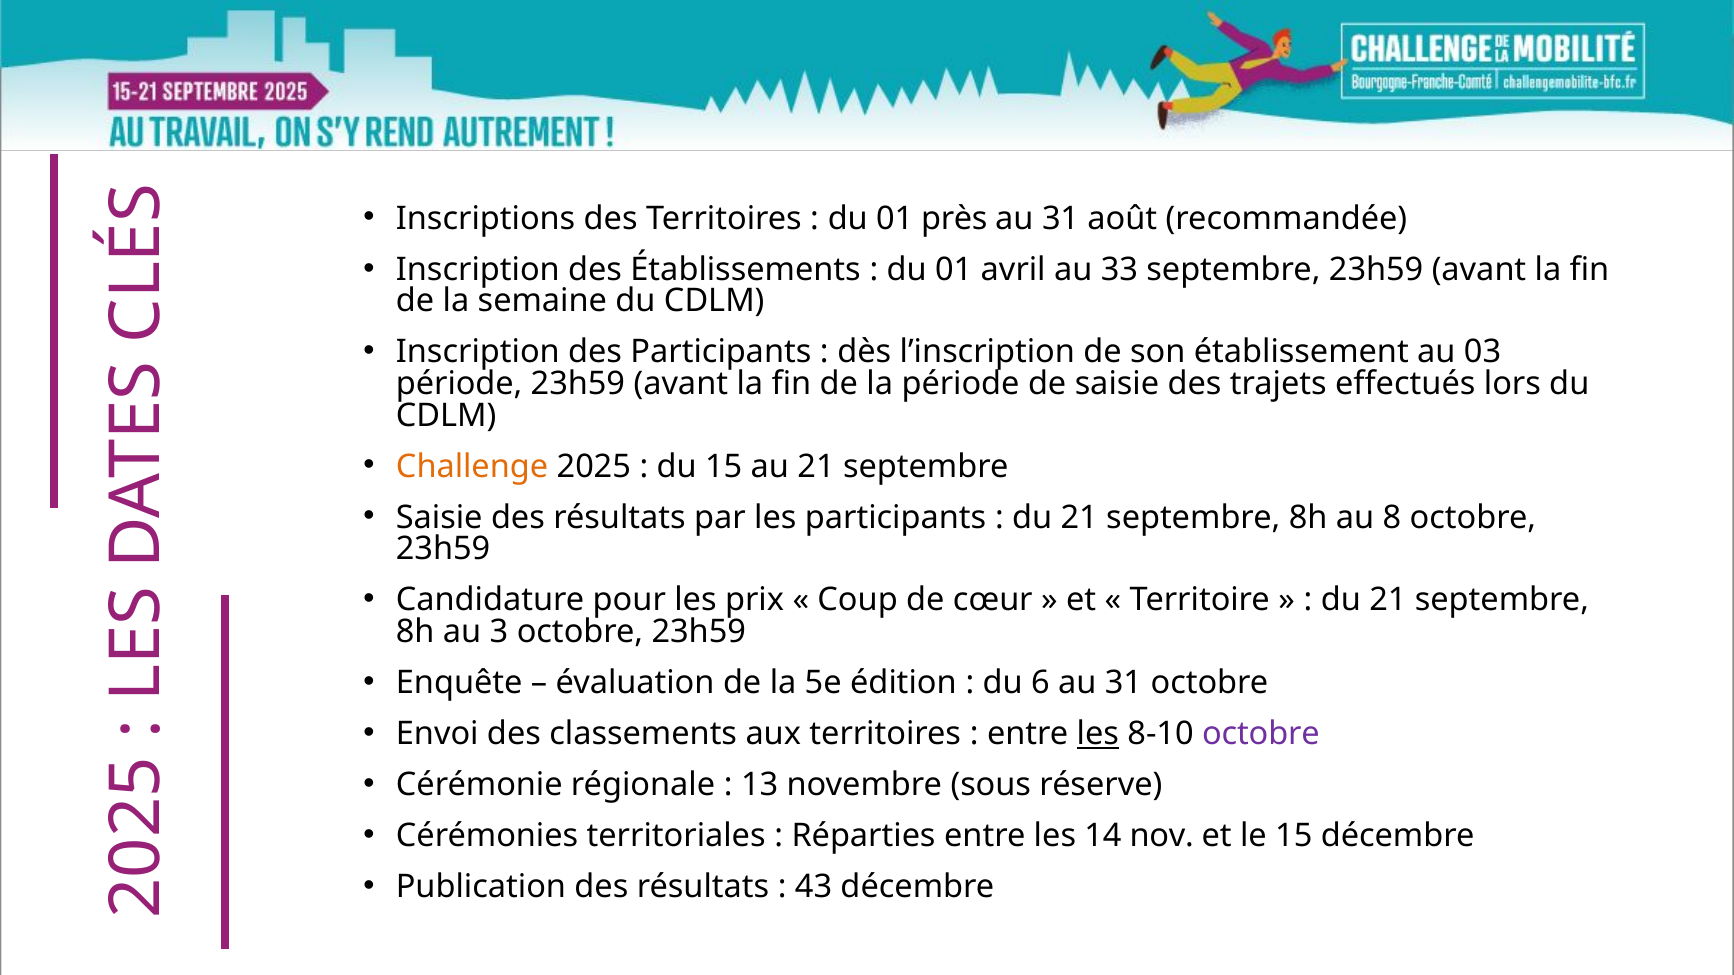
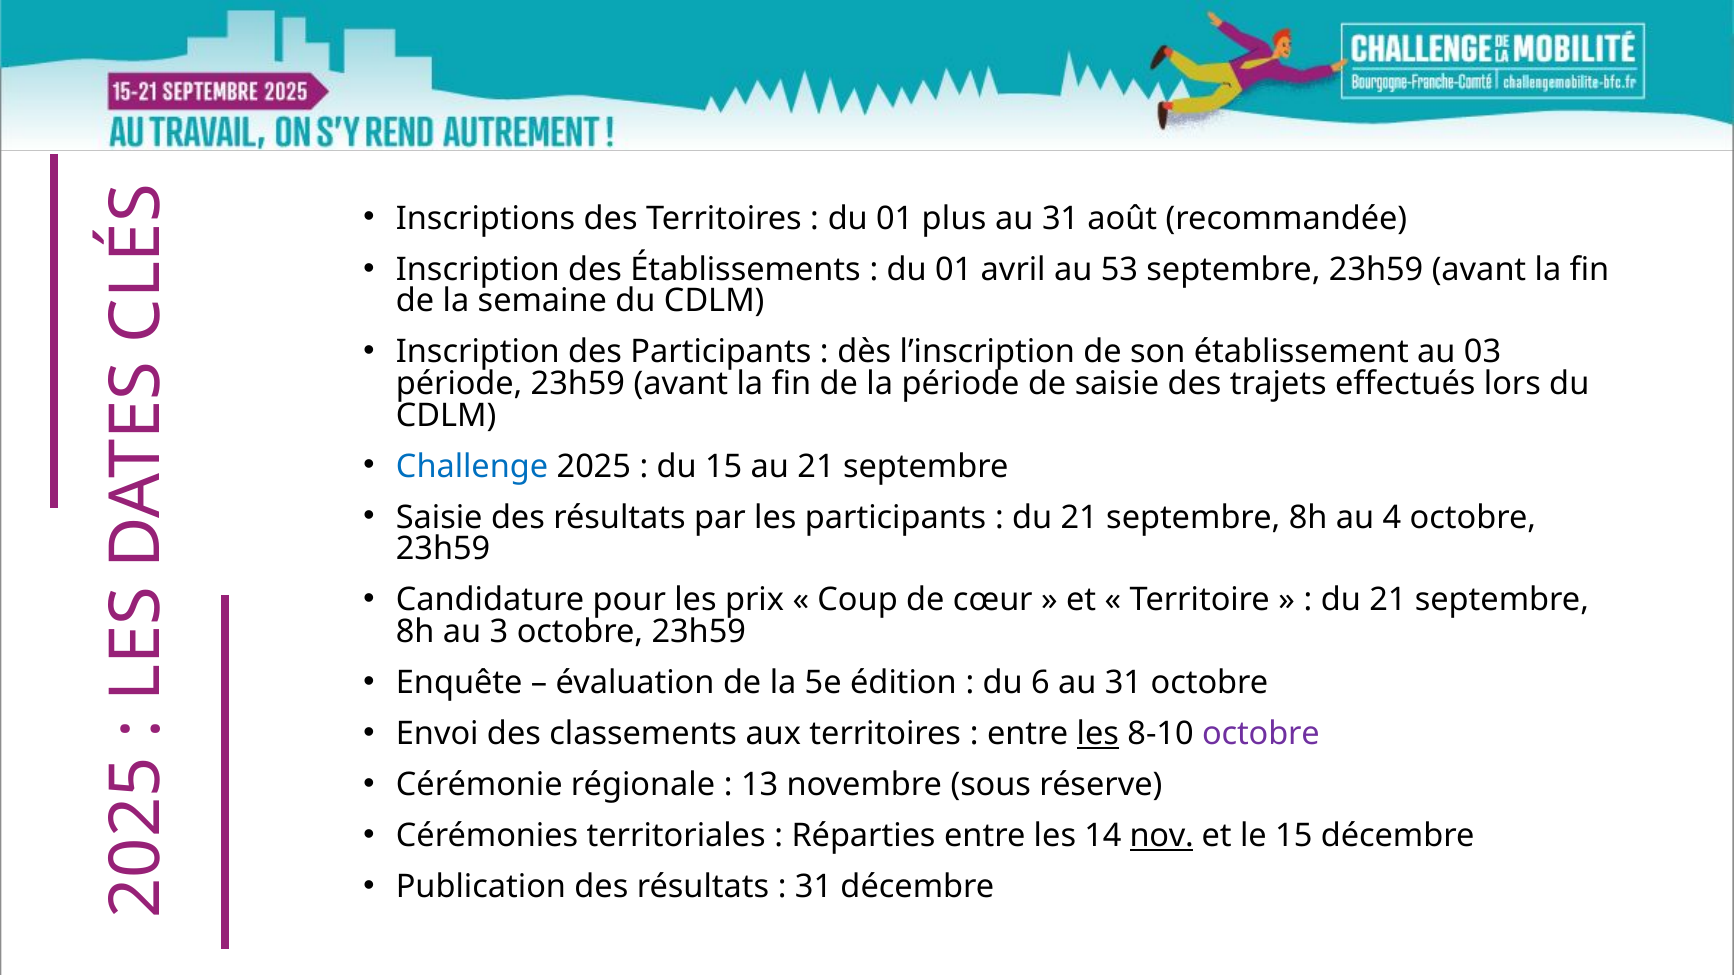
près: près -> plus
33: 33 -> 53
Challenge colour: orange -> blue
8: 8 -> 4
nov underline: none -> present
43 at (814, 887): 43 -> 31
